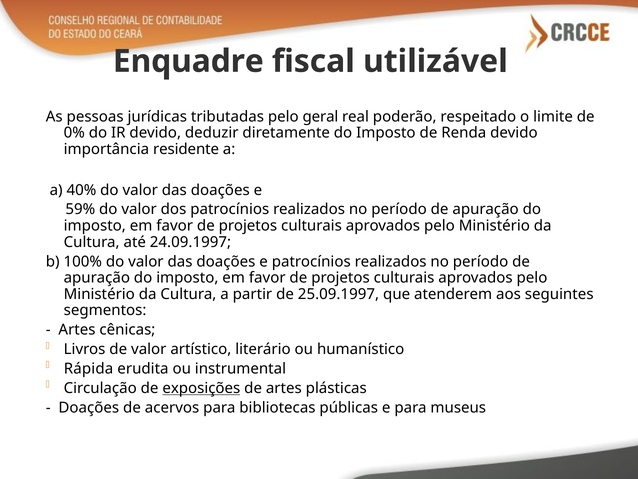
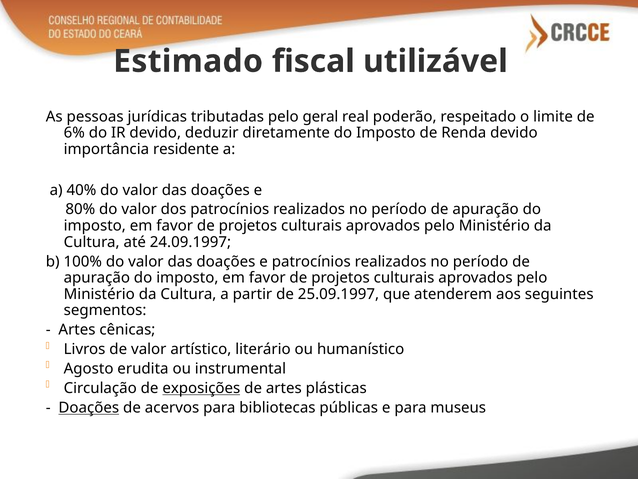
Enquadre: Enquadre -> Estimado
0%: 0% -> 6%
59%: 59% -> 80%
Rápida: Rápida -> Agosto
Doações at (89, 407) underline: none -> present
